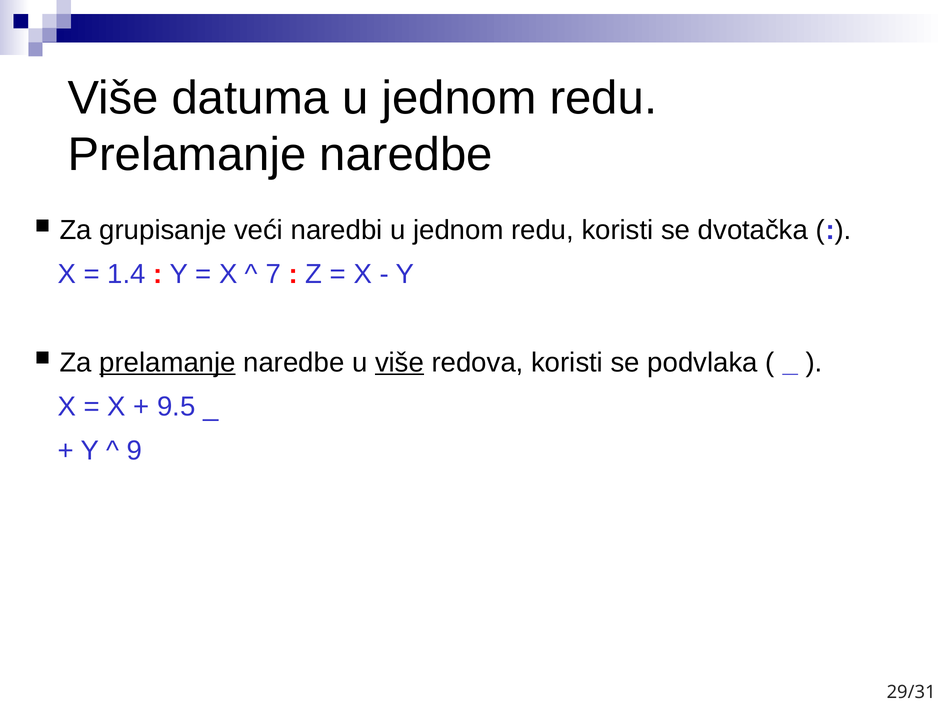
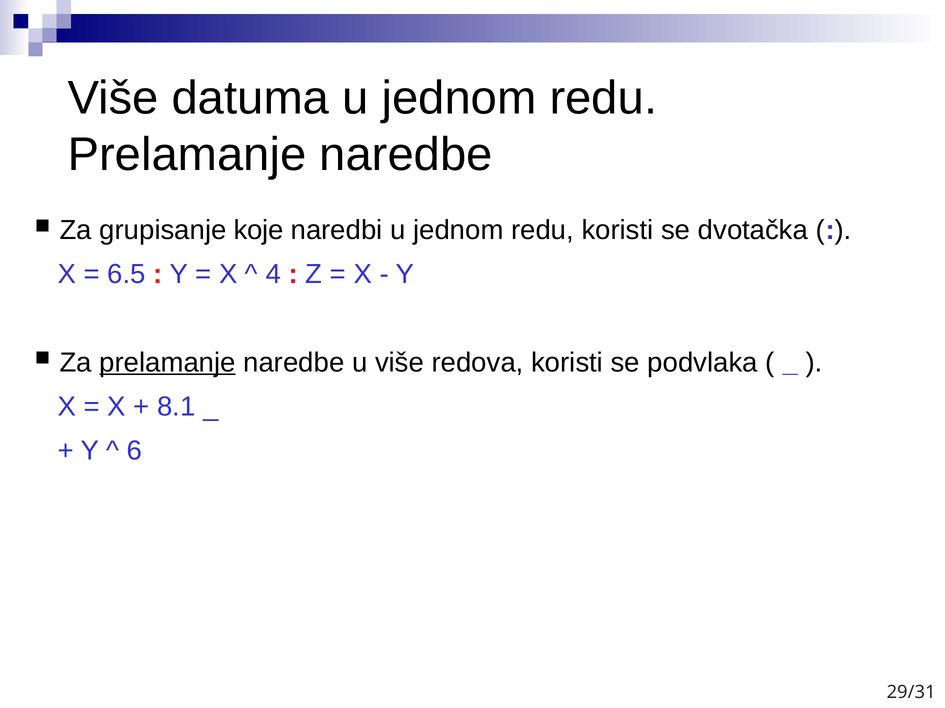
veći: veći -> koje
1.4: 1.4 -> 6.5
7: 7 -> 4
više at (400, 363) underline: present -> none
9.5: 9.5 -> 8.1
9: 9 -> 6
